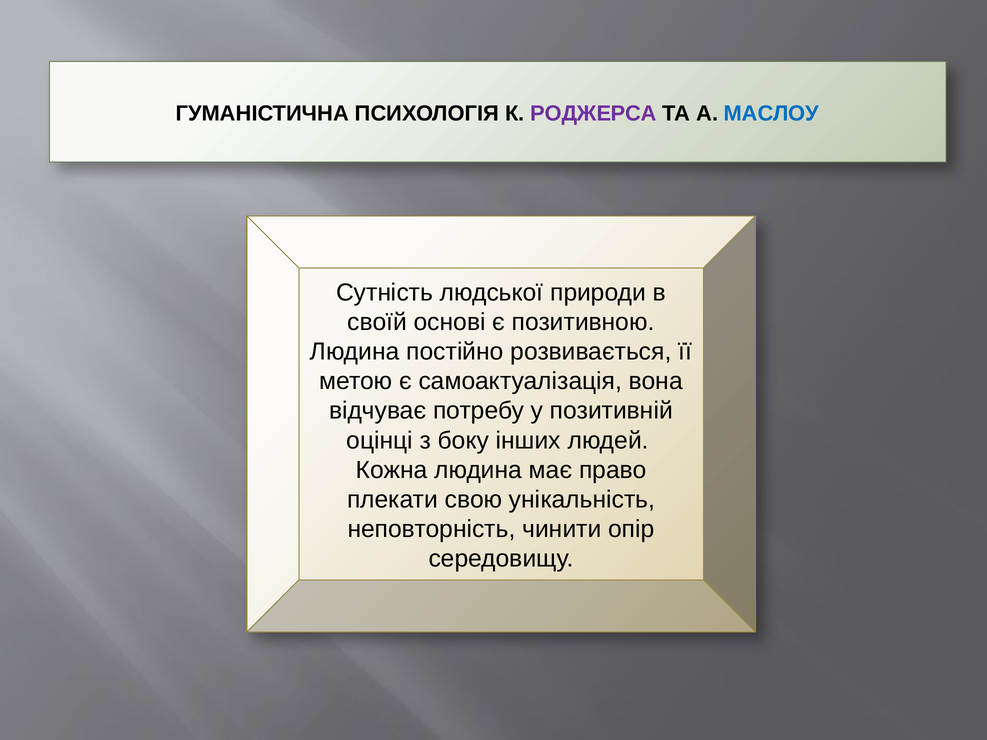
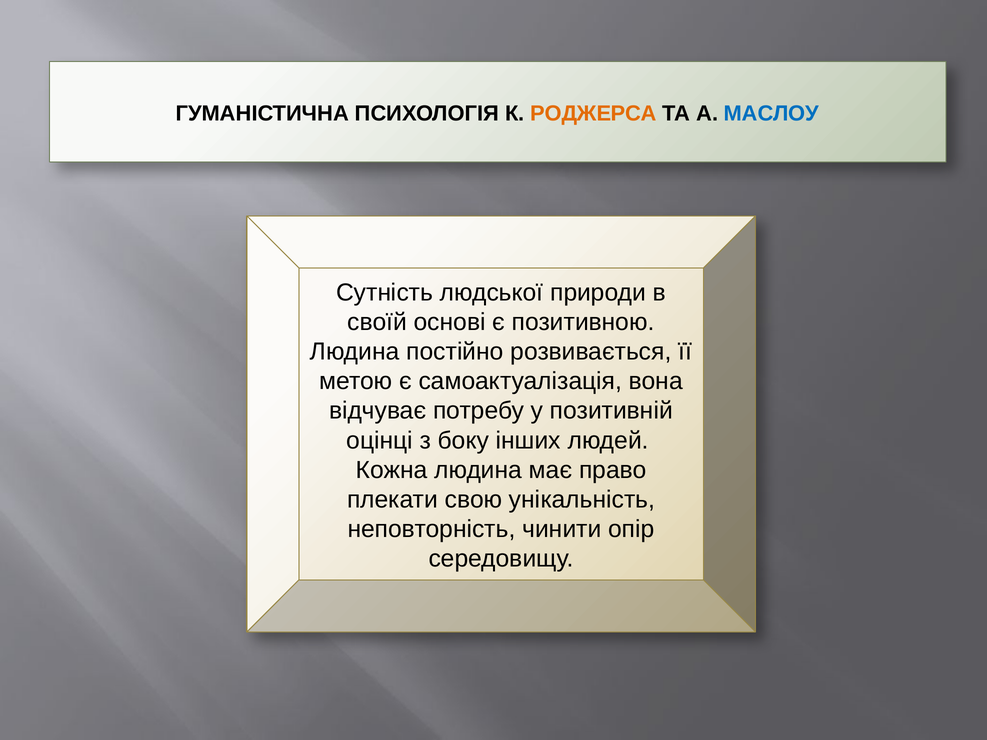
РОДЖЕРСА colour: purple -> orange
